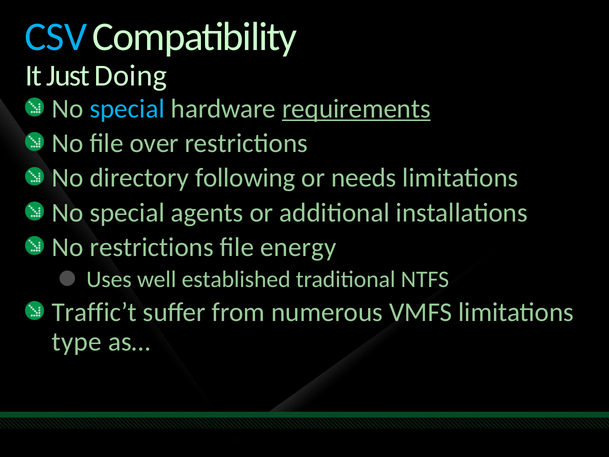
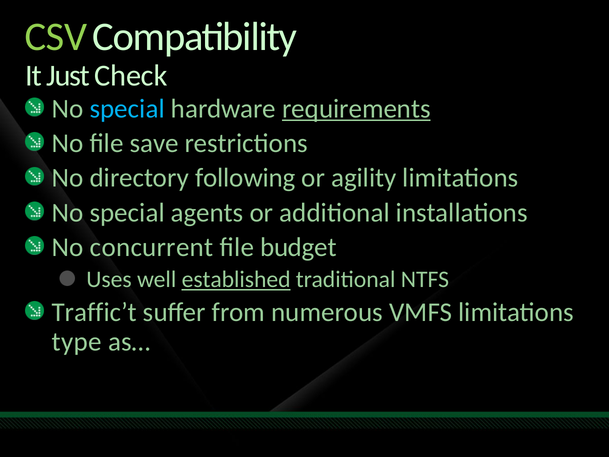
CSV colour: light blue -> light green
Doing: Doing -> Check
over: over -> save
needs: needs -> agility
No restrictions: restrictions -> concurrent
energy: energy -> budget
established underline: none -> present
